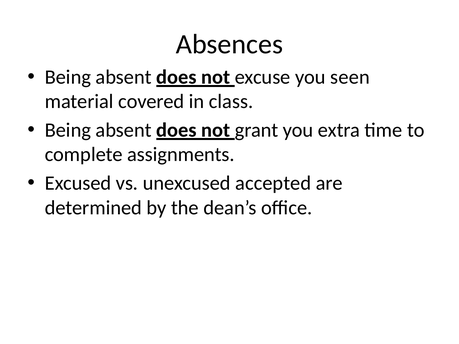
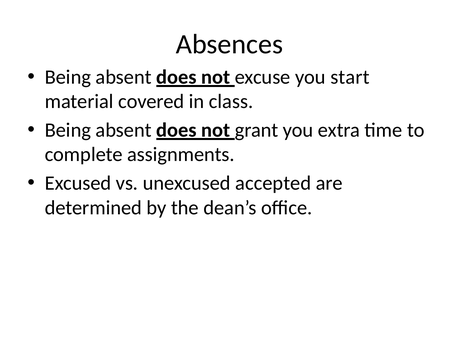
seen: seen -> start
